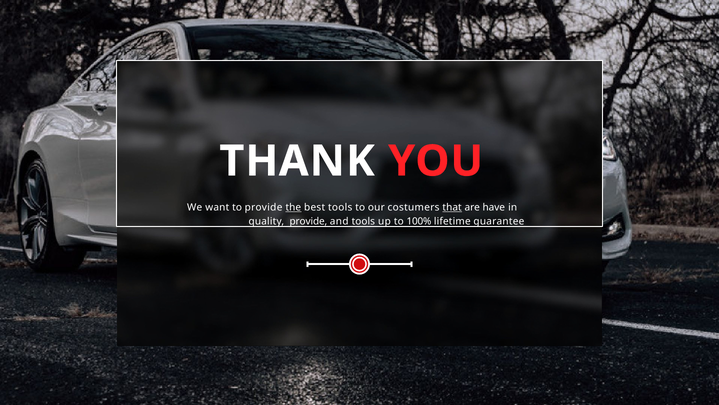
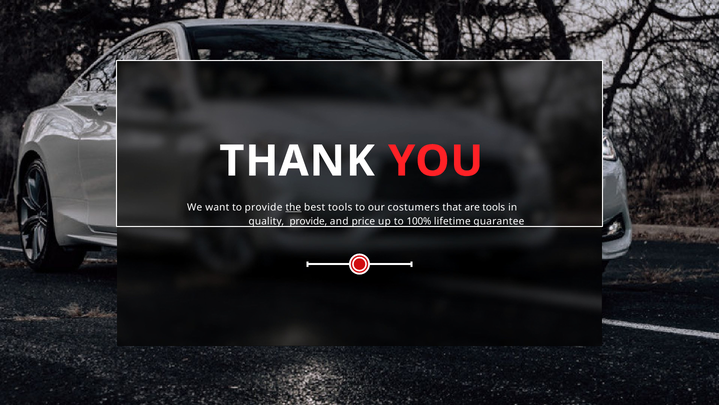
that underline: present -> none
are have: have -> tools
and tools: tools -> price
